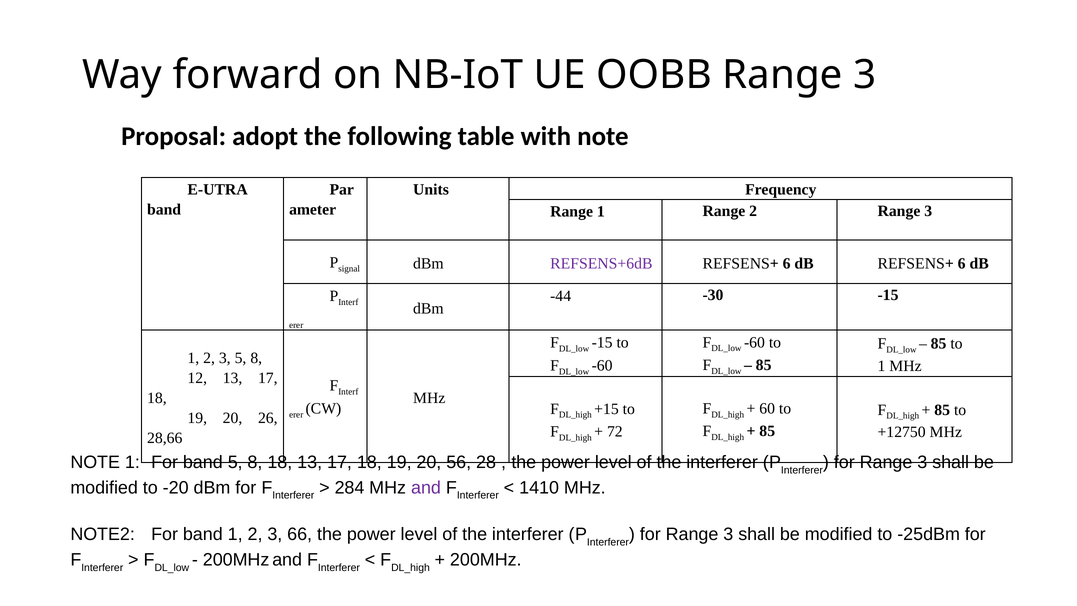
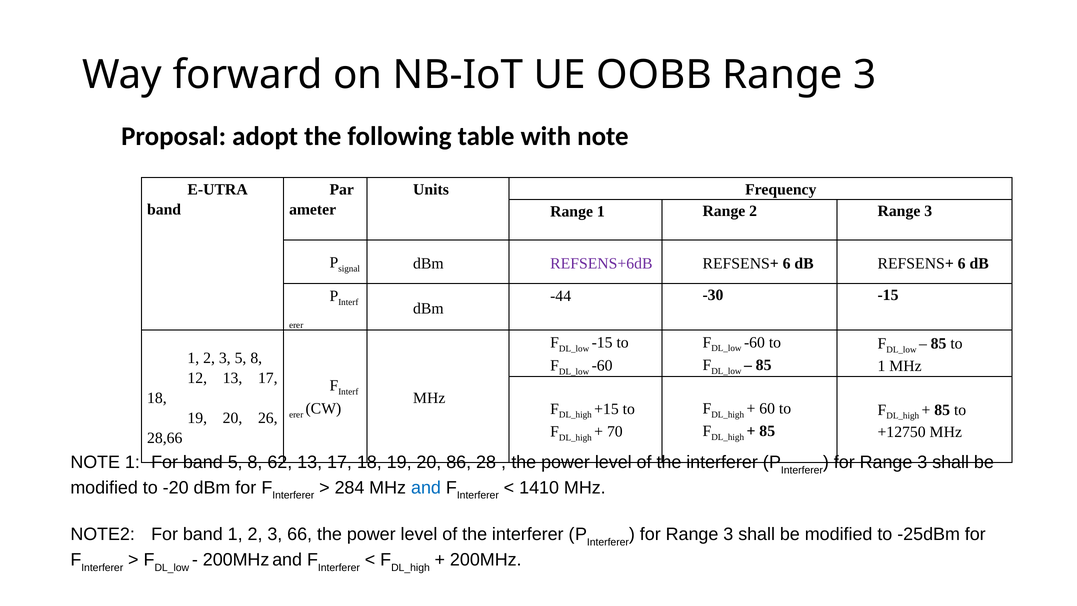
72: 72 -> 70
8 18: 18 -> 62
56: 56 -> 86
and at (426, 487) colour: purple -> blue
